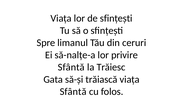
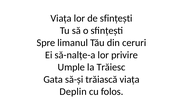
Sfântă at (71, 67): Sfântă -> Umple
Sfântă at (73, 92): Sfântă -> Deplin
